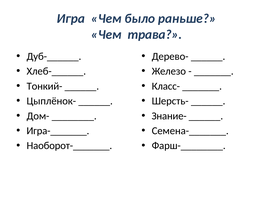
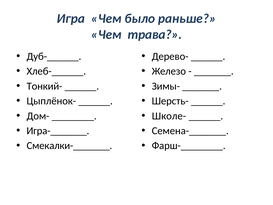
Класс-: Класс- -> Зимы-
Знание-: Знание- -> Школе-
Наоборот-_______: Наоборот-_______ -> Смекалки-_______
